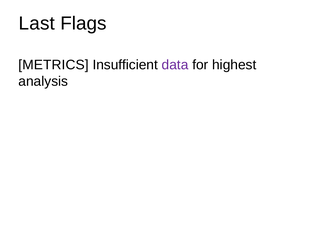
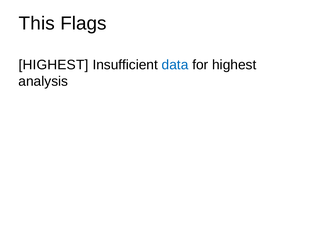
Last: Last -> This
METRICS at (54, 65): METRICS -> HIGHEST
data colour: purple -> blue
